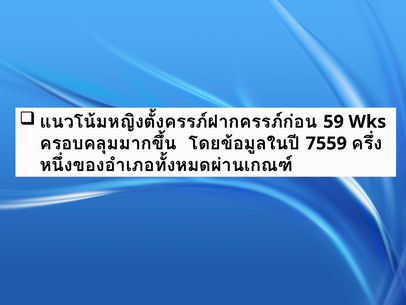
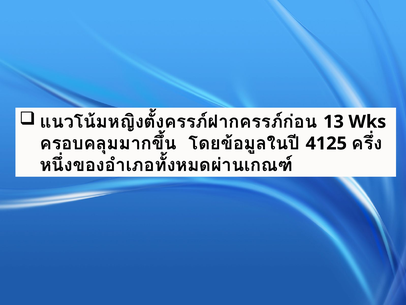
59: 59 -> 13
7559: 7559 -> 4125
